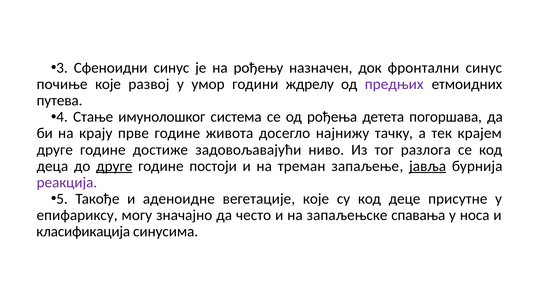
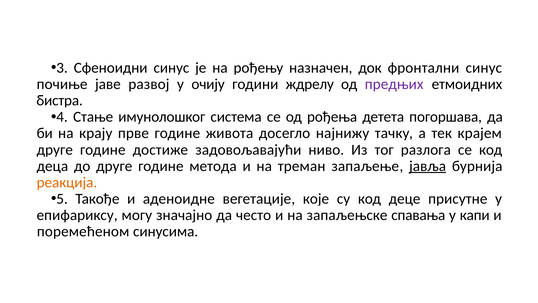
које at (108, 84): које -> јаве
умор: умор -> очију
путева: путева -> бистра
друге at (114, 166) underline: present -> none
постоји: постоји -> метода
реакција colour: purple -> orange
носа: носа -> капи
класификација: класификација -> поремећеном
